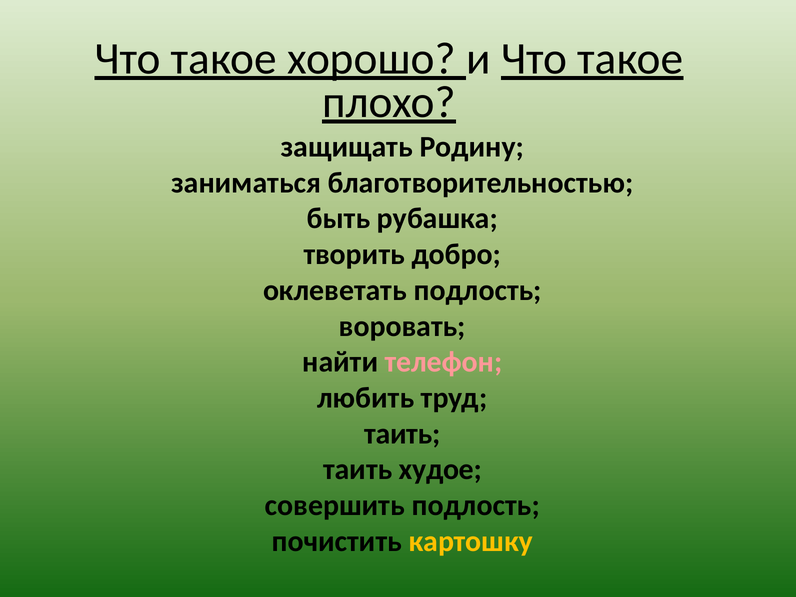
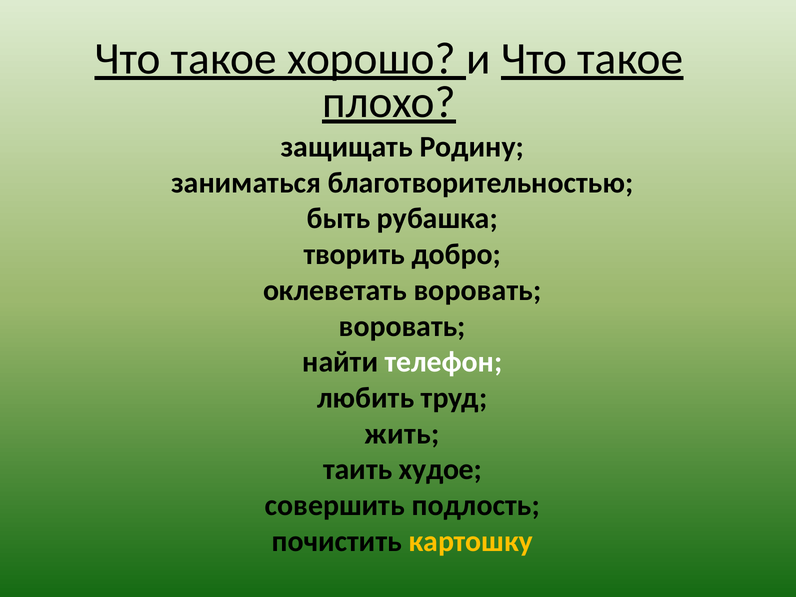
оклеветать подлость: подлость -> воровать
телефон colour: pink -> white
таить at (402, 434): таить -> жить
